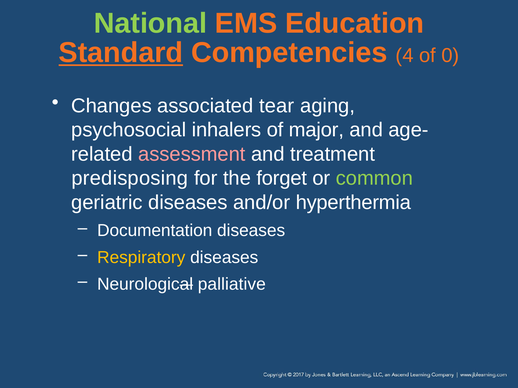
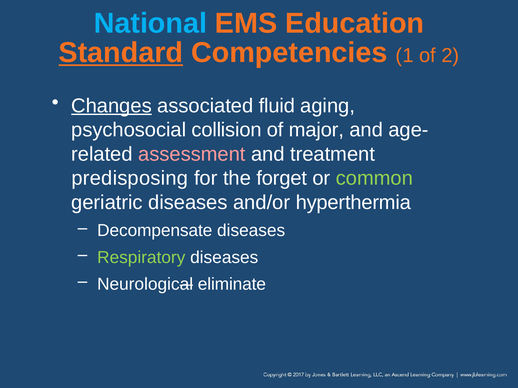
National colour: light green -> light blue
4: 4 -> 1
0: 0 -> 2
Changes underline: none -> present
tear: tear -> fluid
inhalers: inhalers -> collision
Documentation: Documentation -> Decompensate
Respiratory colour: yellow -> light green
palliative: palliative -> eliminate
